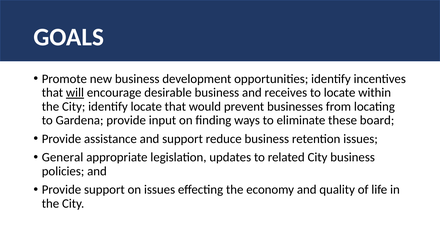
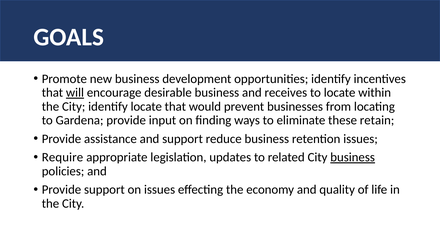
board: board -> retain
General: General -> Require
business at (353, 157) underline: none -> present
